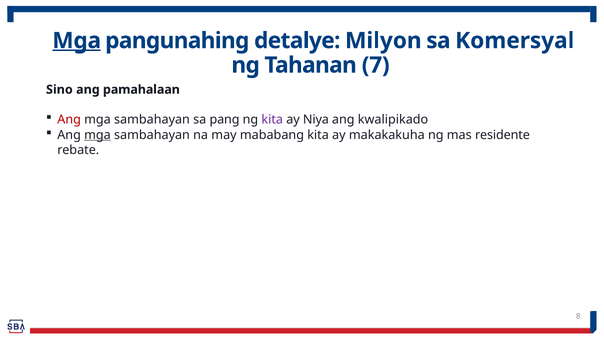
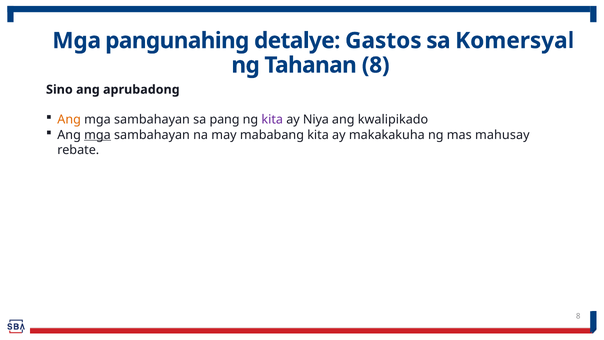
Mga at (77, 41) underline: present -> none
Milyon: Milyon -> Gastos
Tahanan 7: 7 -> 8
pamahalaan: pamahalaan -> aprubadong
Ang at (69, 120) colour: red -> orange
residente: residente -> mahusay
